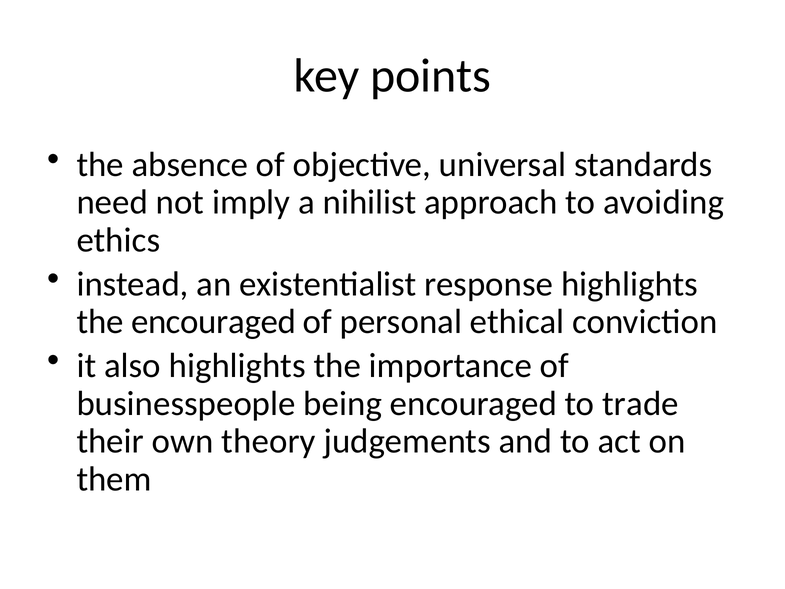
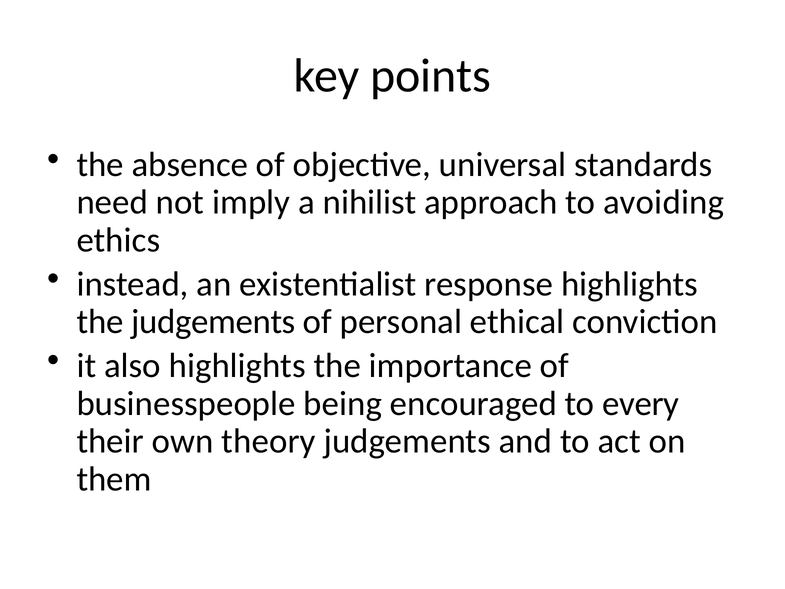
the encouraged: encouraged -> judgements
trade: trade -> every
